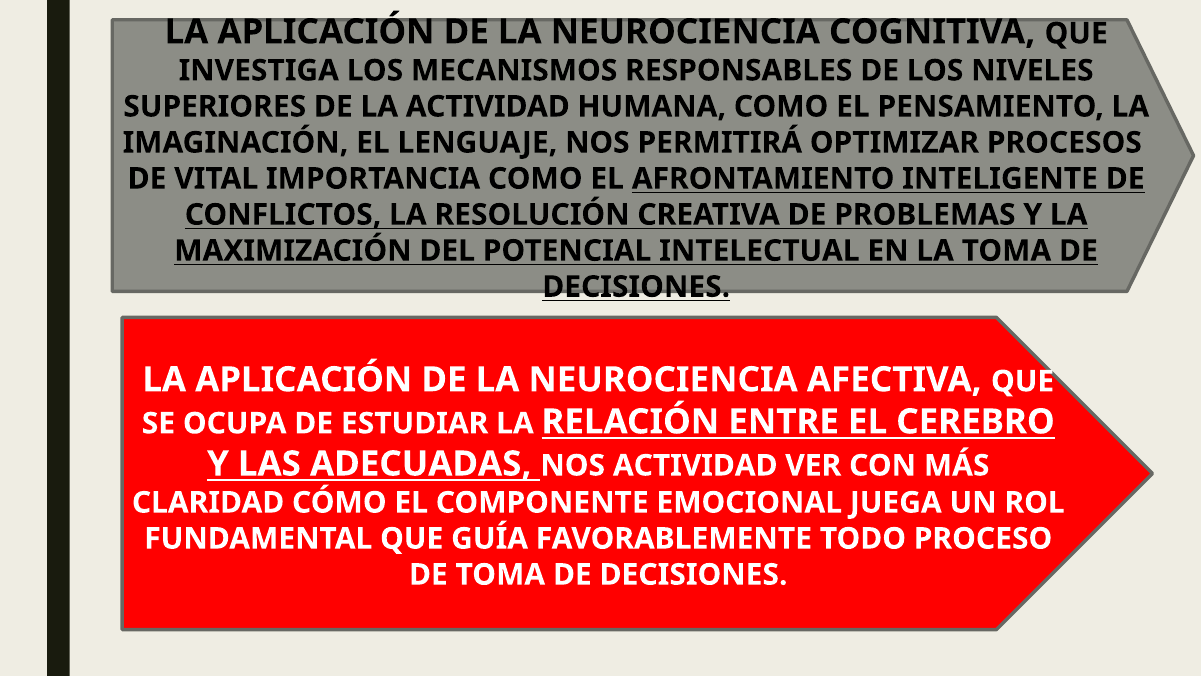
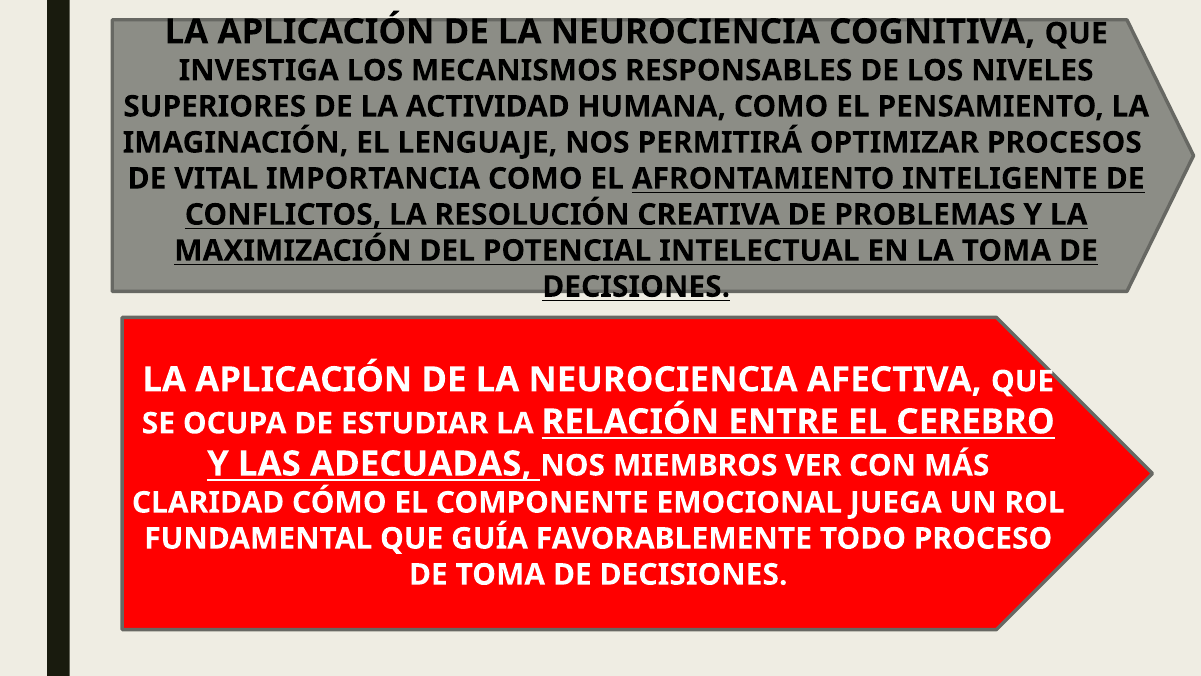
NOS ACTIVIDAD: ACTIVIDAD -> MIEMBROS
